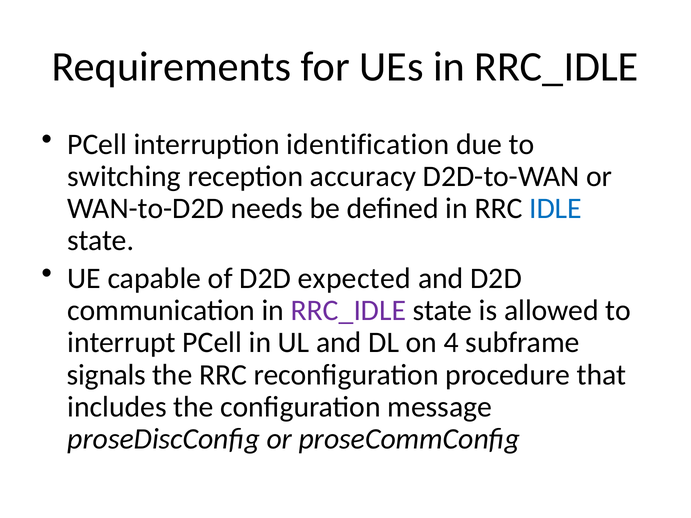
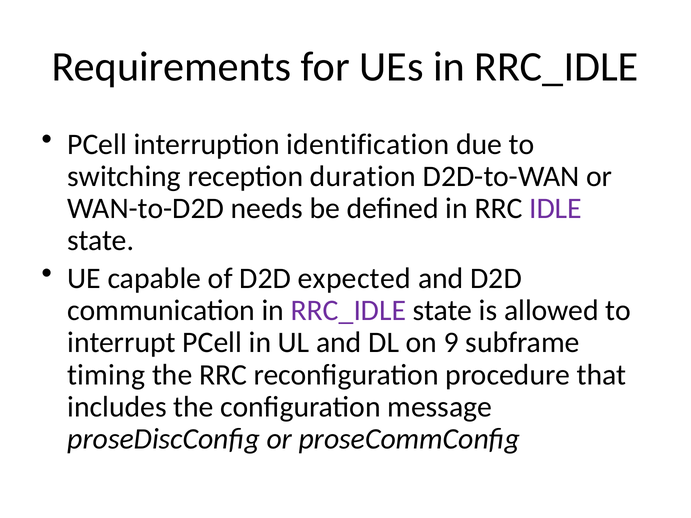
accuracy: accuracy -> duration
IDLE colour: blue -> purple
4: 4 -> 9
signals: signals -> timing
